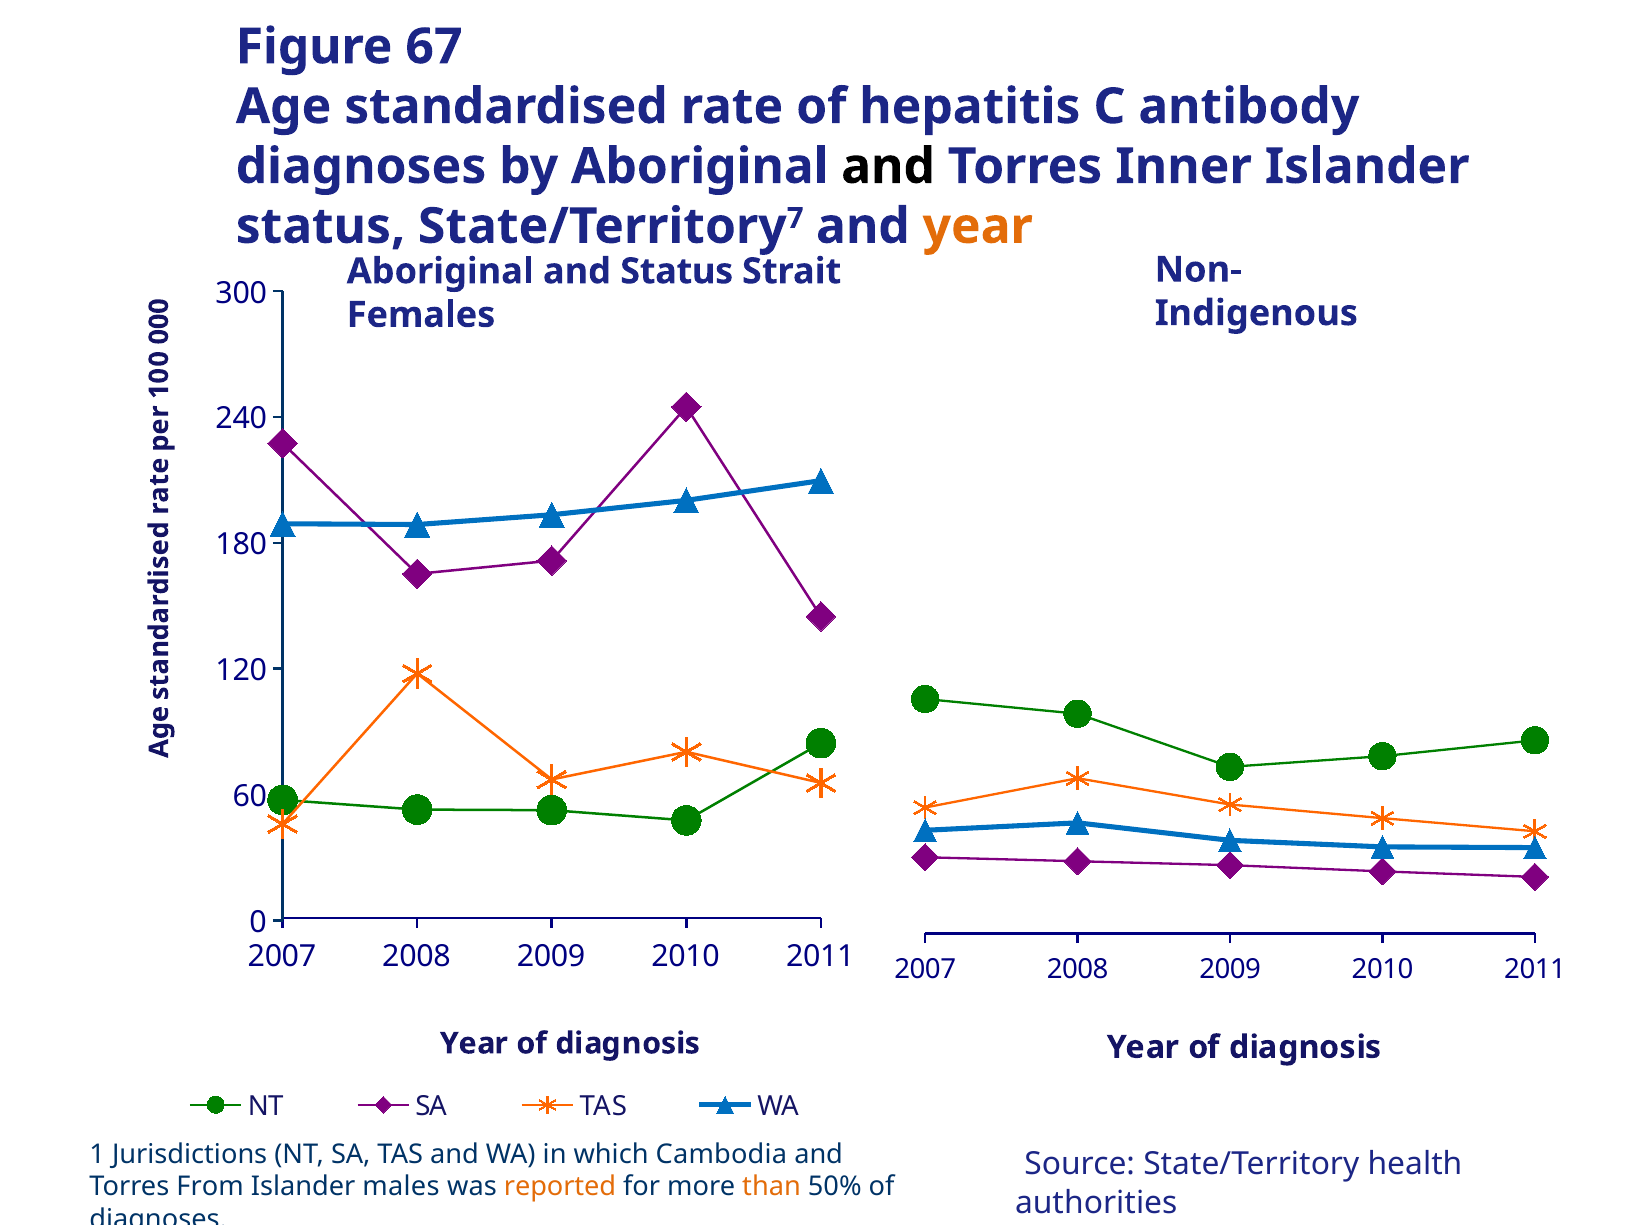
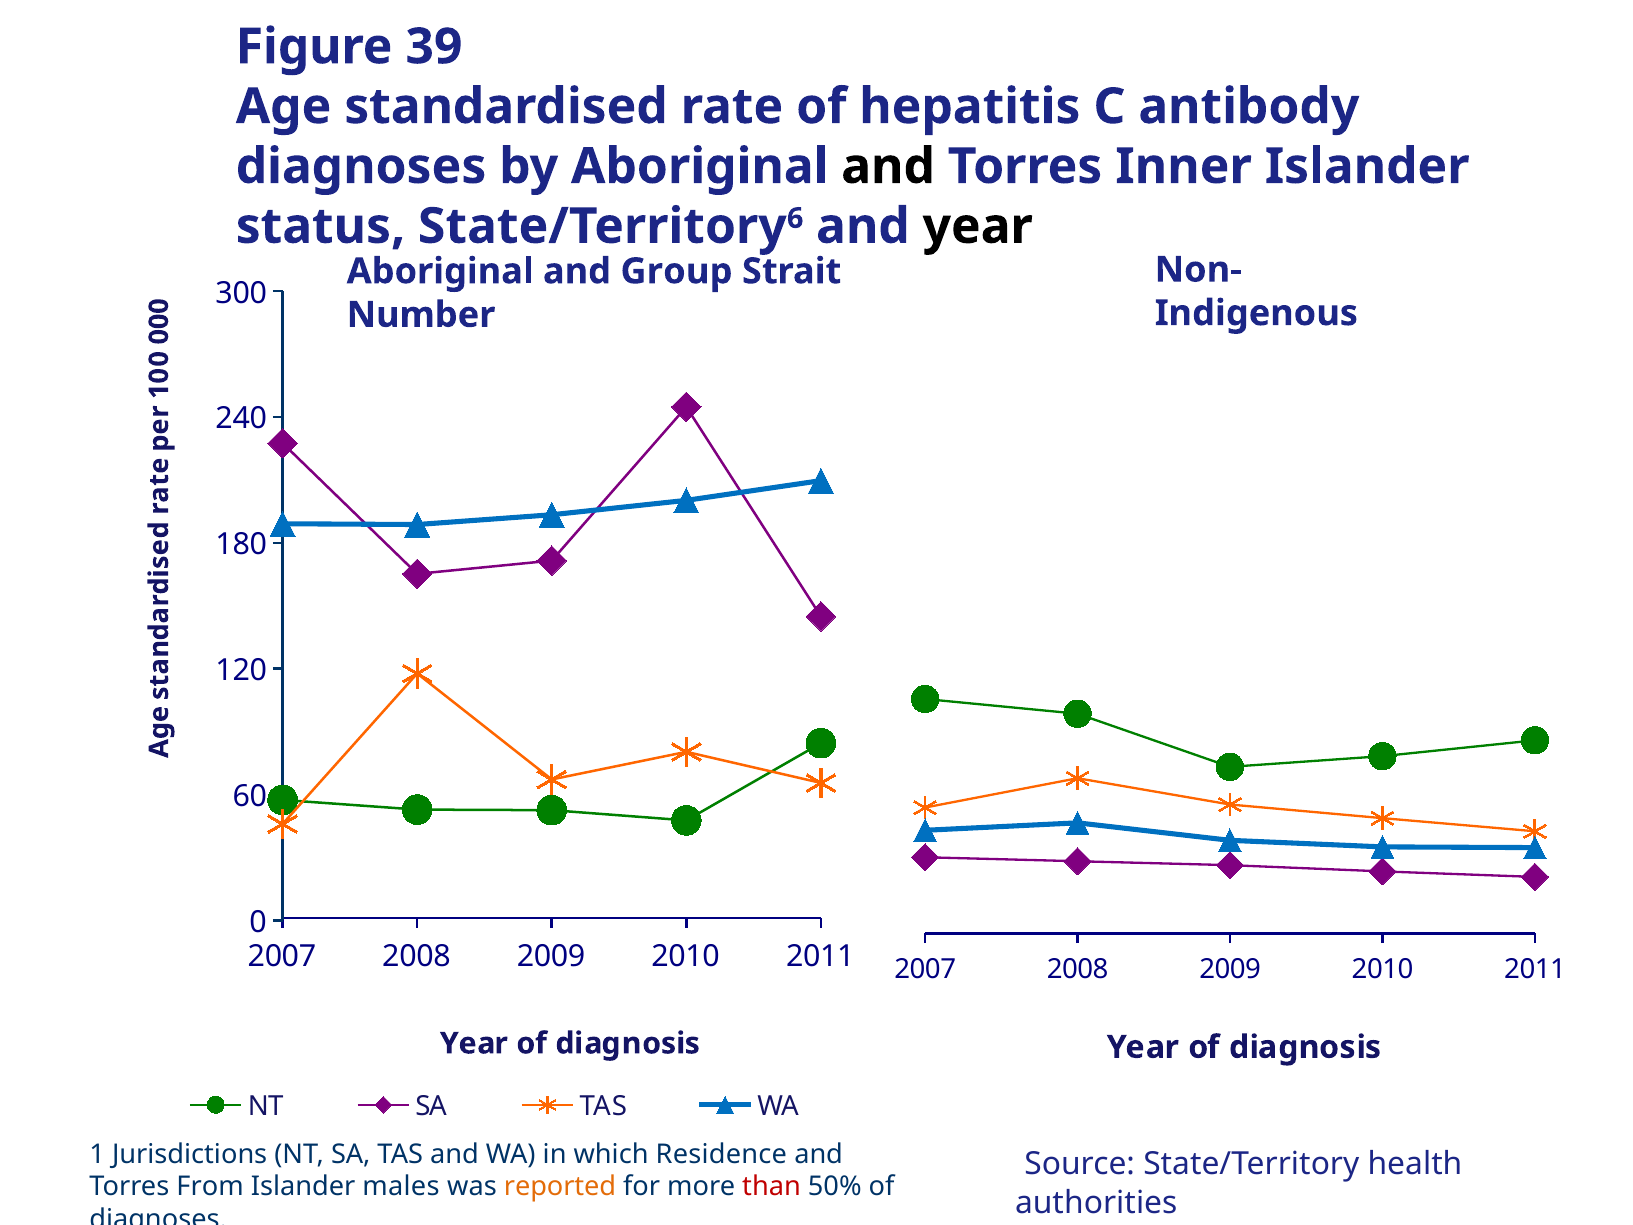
67: 67 -> 39
7: 7 -> 6
year at (978, 226) colour: orange -> black
and Status: Status -> Group
Females: Females -> Number
Cambodia: Cambodia -> Residence
than colour: orange -> red
